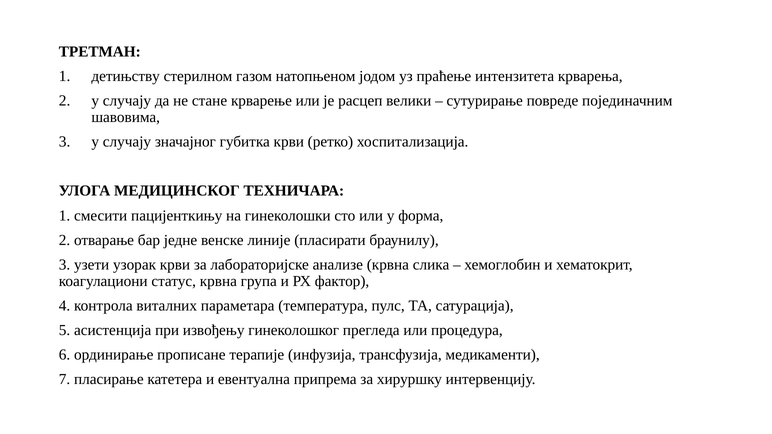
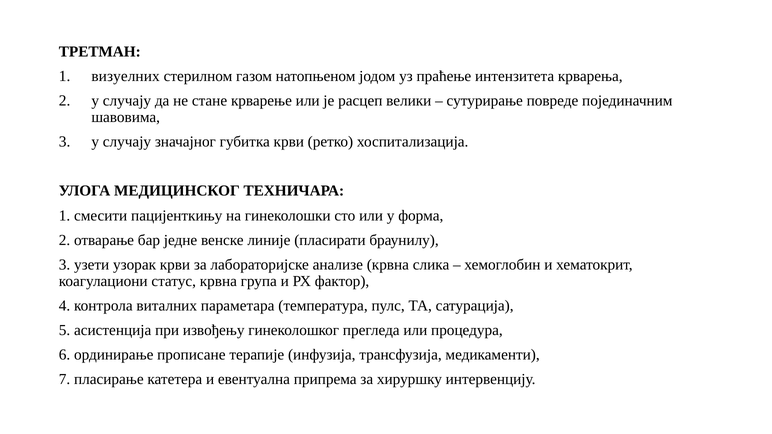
детињству: детињству -> визуелних
